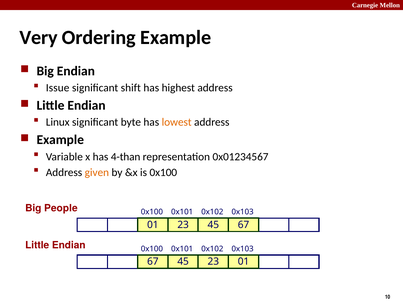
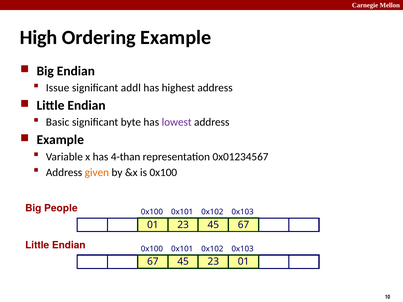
Very: Very -> High
shift: shift -> addl
Linux: Linux -> Basic
lowest colour: orange -> purple
